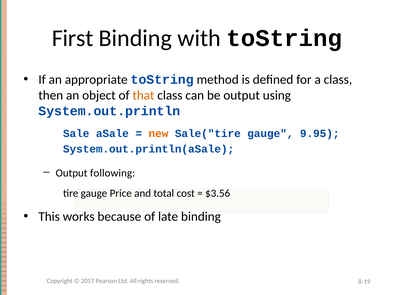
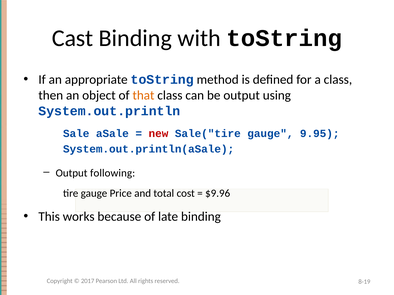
First: First -> Cast
new colour: orange -> red
$3.56: $3.56 -> $9.96
